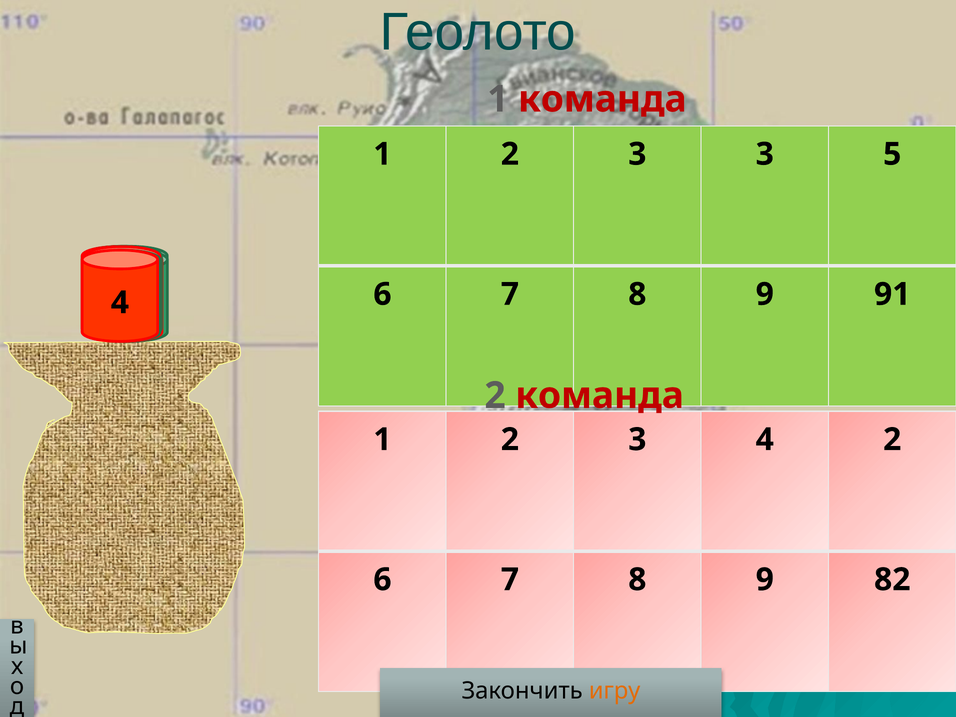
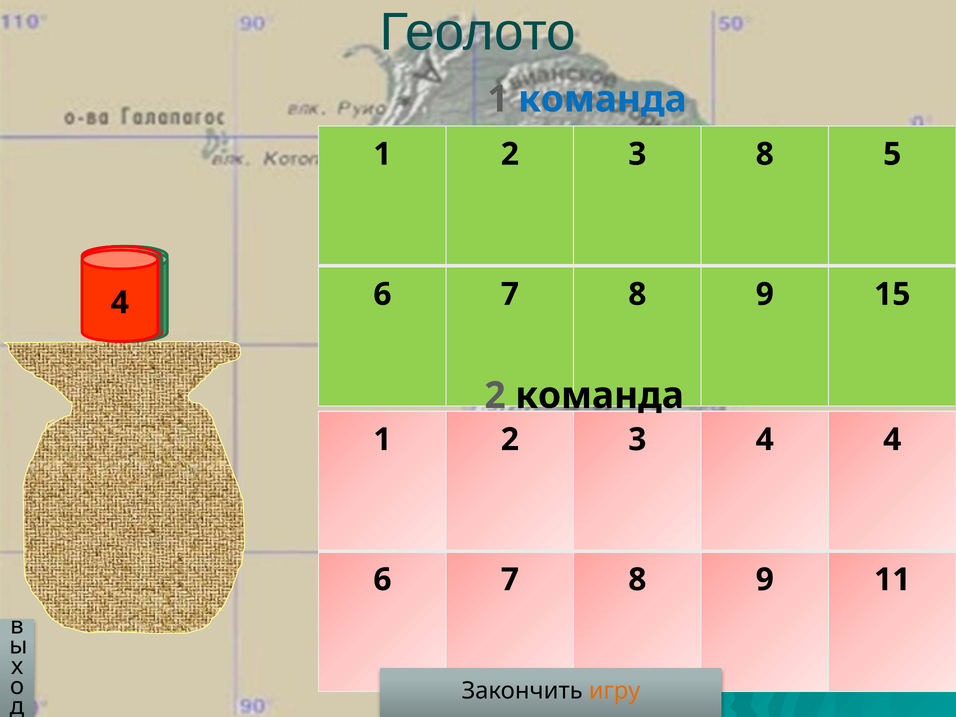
команда at (602, 99) colour: red -> blue
3 3: 3 -> 8
91: 91 -> 15
команда at (600, 396) colour: red -> black
2 at (892, 440): 2 -> 4
82: 82 -> 11
